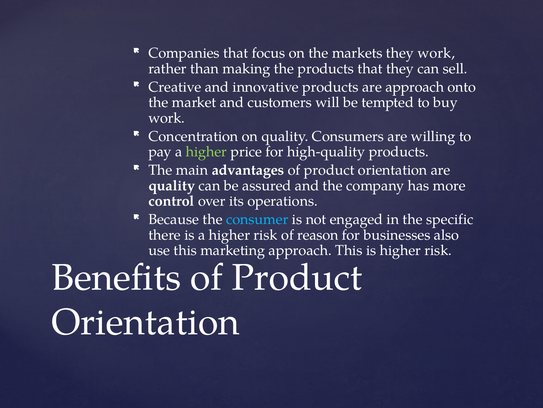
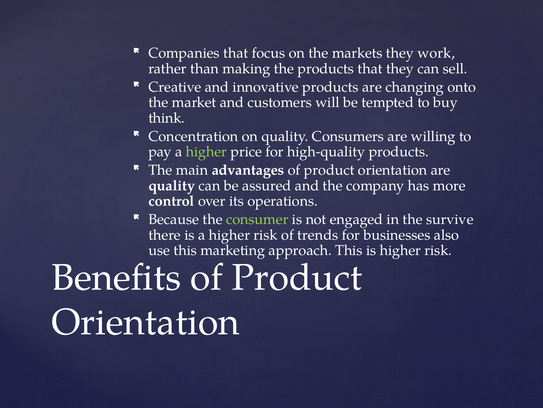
are approach: approach -> changing
work at (167, 118): work -> think
consumer colour: light blue -> light green
specific: specific -> survive
reason: reason -> trends
